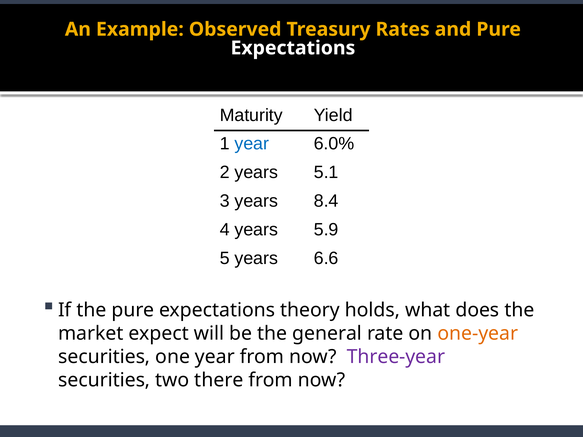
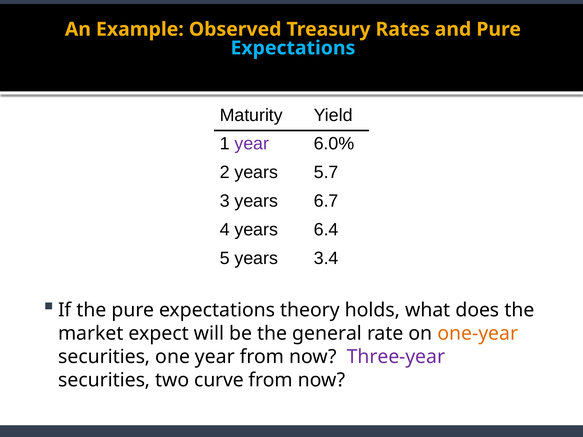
Expectations at (293, 48) colour: white -> light blue
year at (252, 144) colour: blue -> purple
5.1: 5.1 -> 5.7
8.4: 8.4 -> 6.7
5.9: 5.9 -> 6.4
6.6: 6.6 -> 3.4
there: there -> curve
